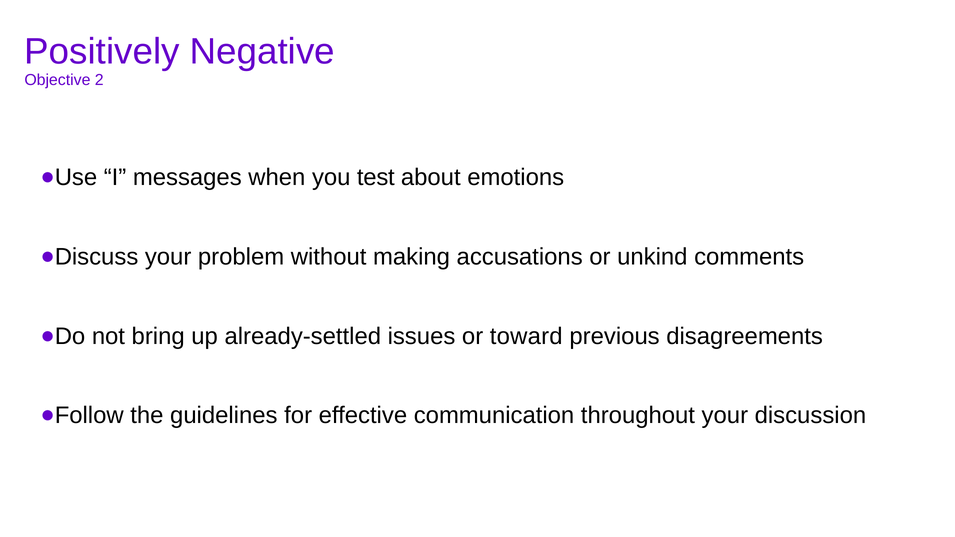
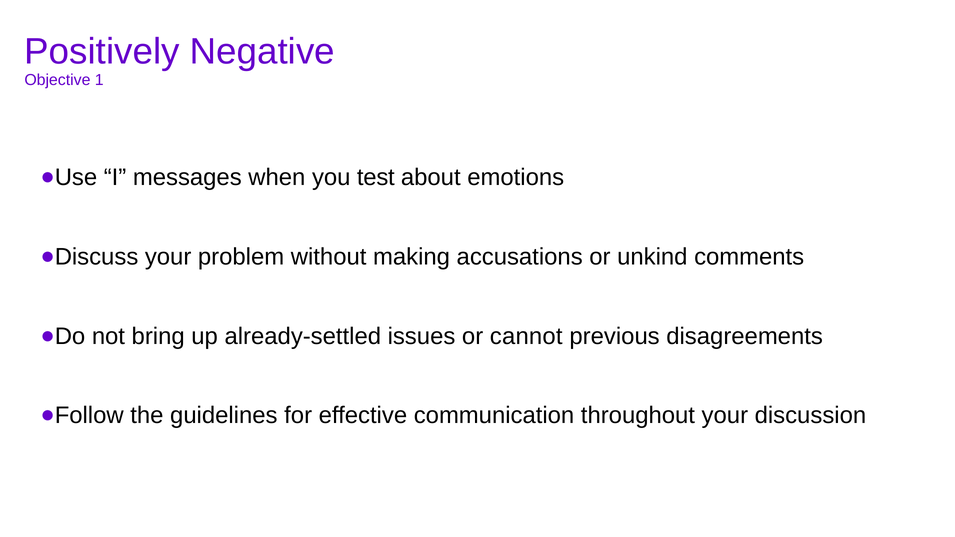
2: 2 -> 1
toward: toward -> cannot
